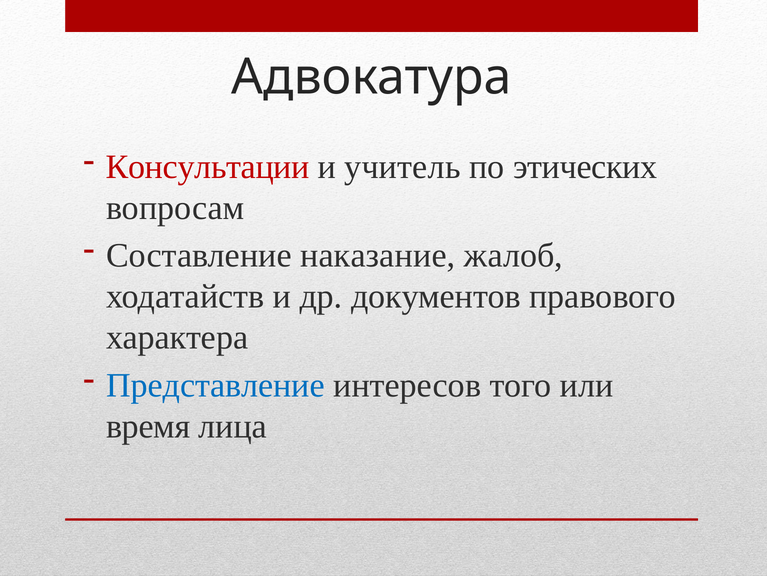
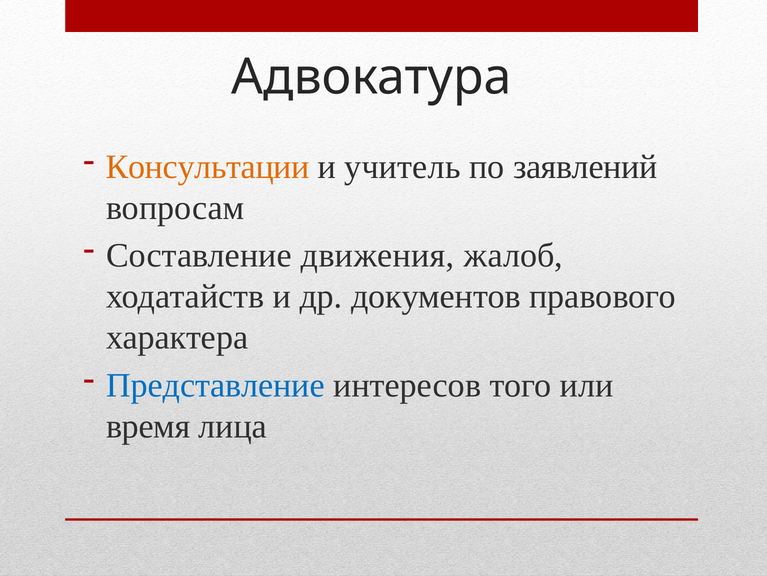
Консультации colour: red -> orange
этических: этических -> заявлений
наказание: наказание -> движения
